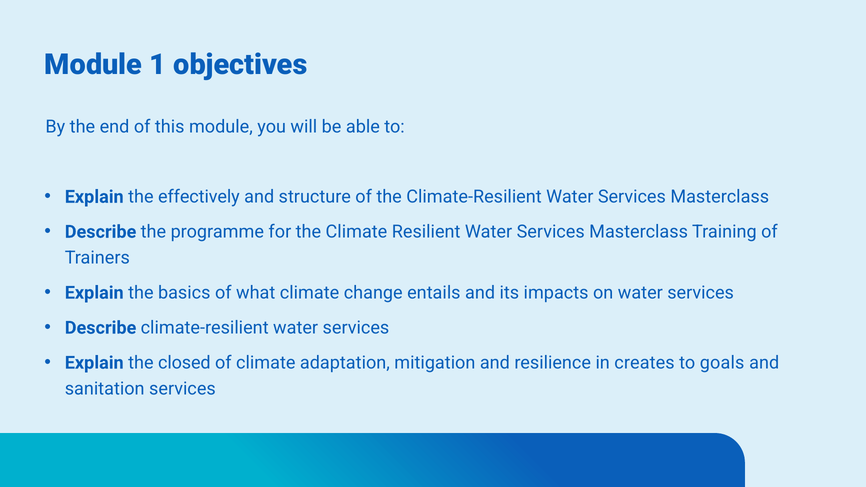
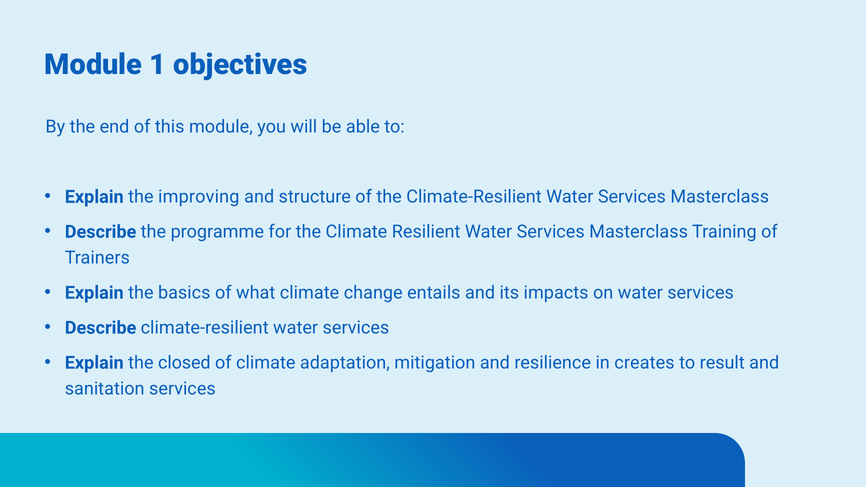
effectively: effectively -> improving
goals: goals -> result
